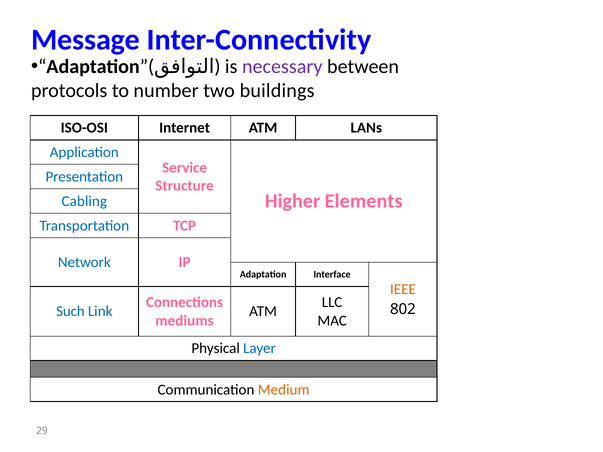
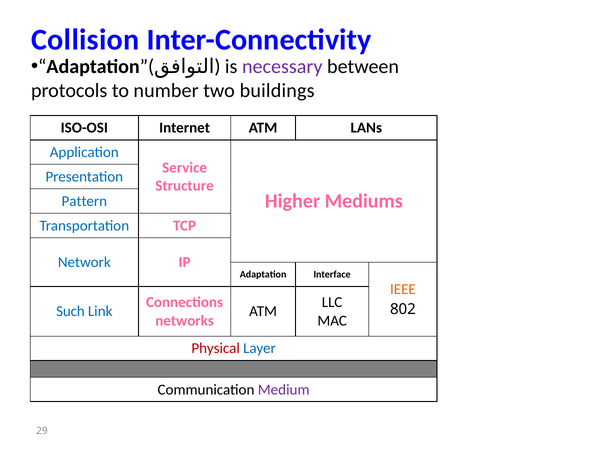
Message: Message -> Collision
Elements: Elements -> Mediums
Cabling: Cabling -> Pattern
mediums: mediums -> networks
Physical colour: black -> red
Medium colour: orange -> purple
